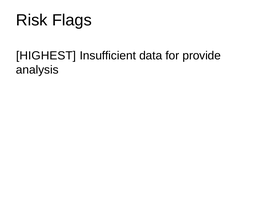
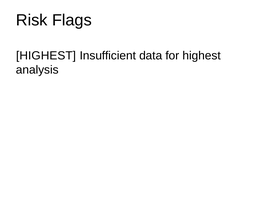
for provide: provide -> highest
